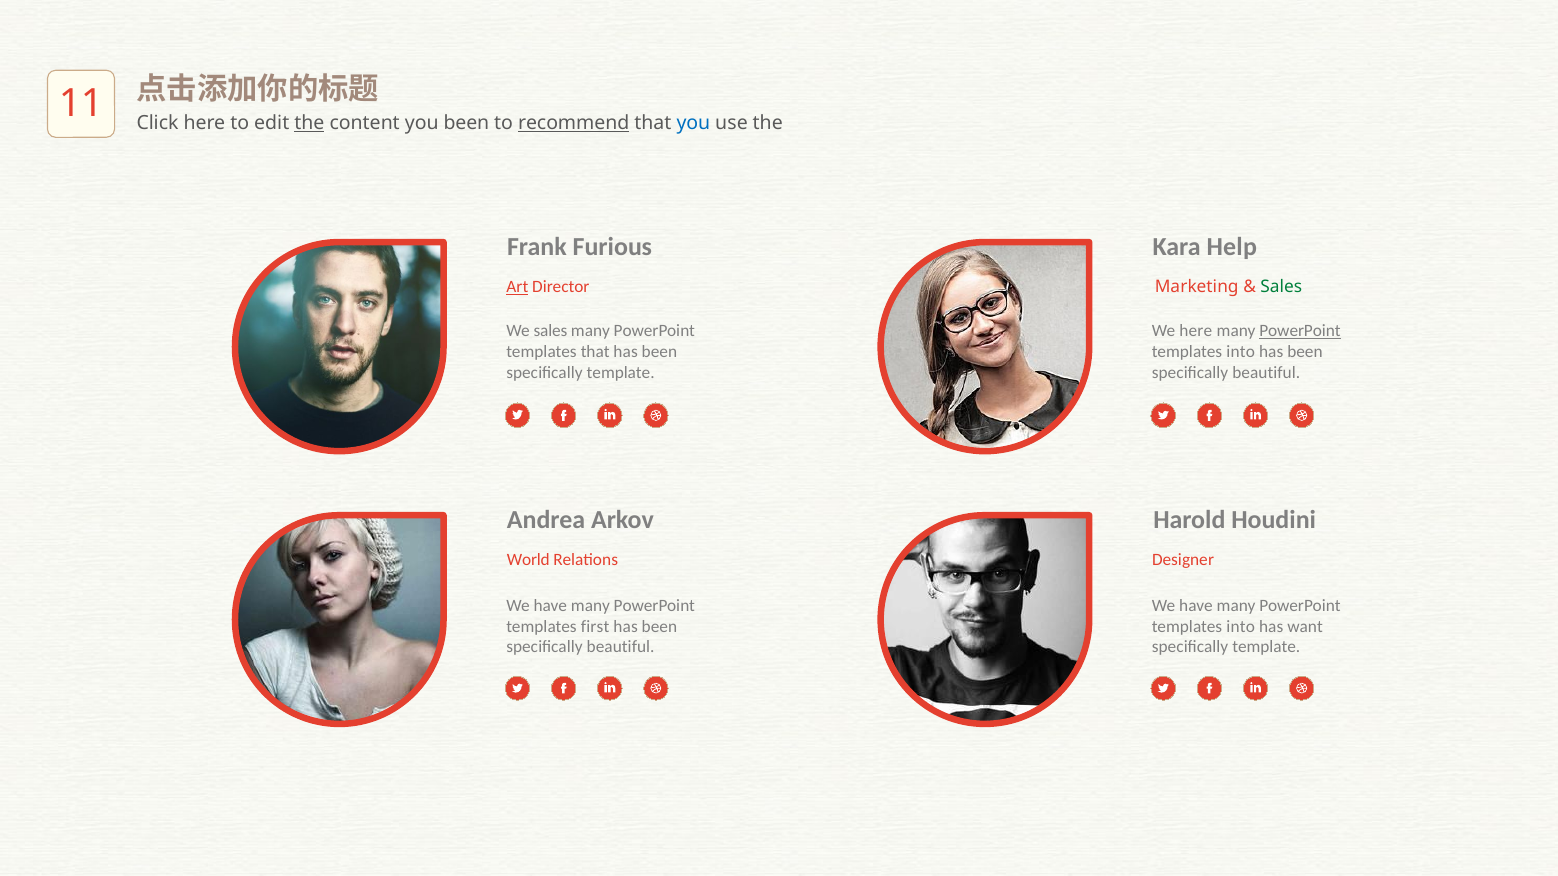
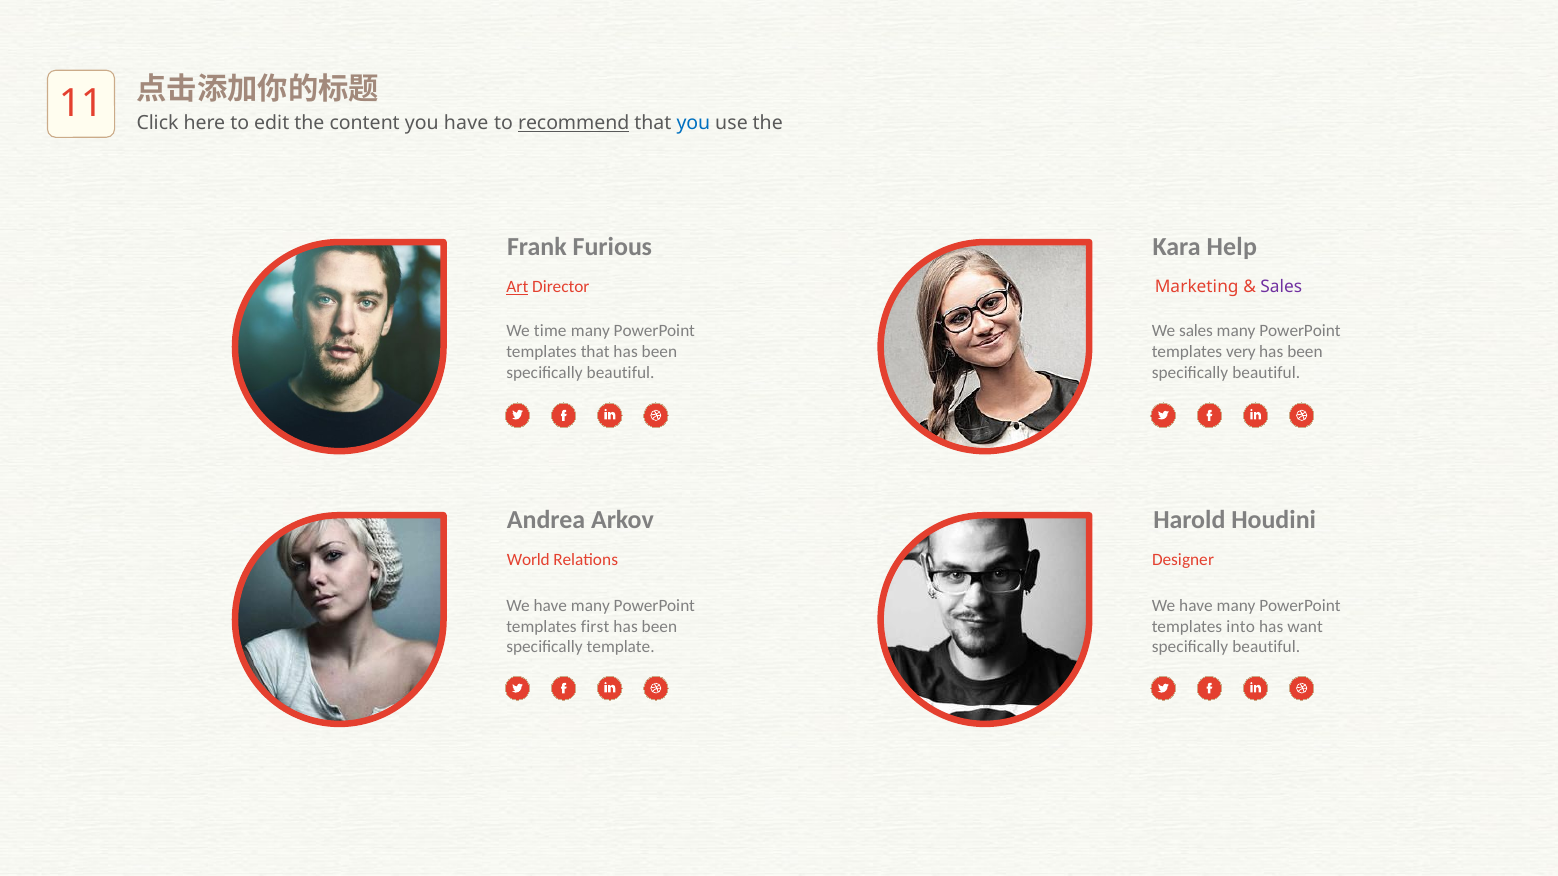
the at (309, 123) underline: present -> none
you been: been -> have
Sales at (1281, 287) colour: green -> purple
We sales: sales -> time
We here: here -> sales
PowerPoint at (1300, 331) underline: present -> none
into at (1241, 352): into -> very
template at (621, 372): template -> beautiful
beautiful at (621, 647): beautiful -> template
template at (1266, 647): template -> beautiful
